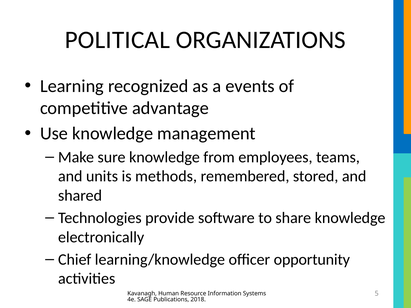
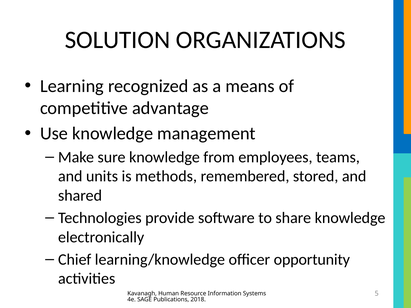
POLITICAL: POLITICAL -> SOLUTION
events: events -> means
